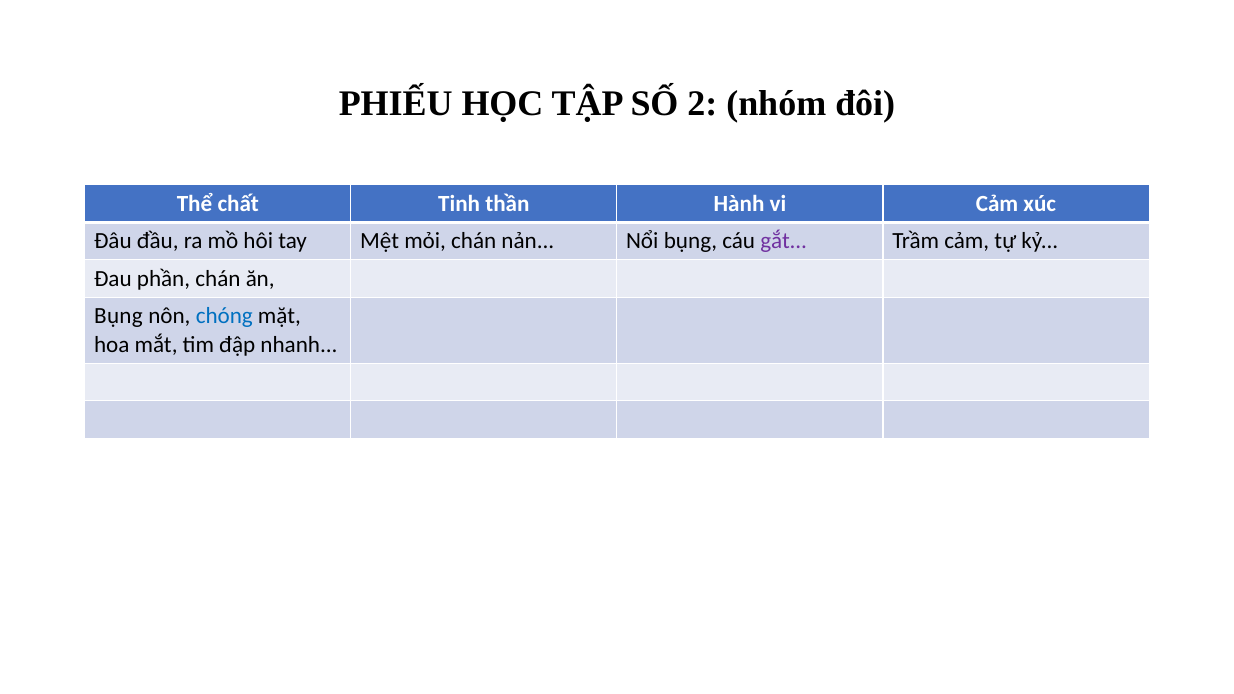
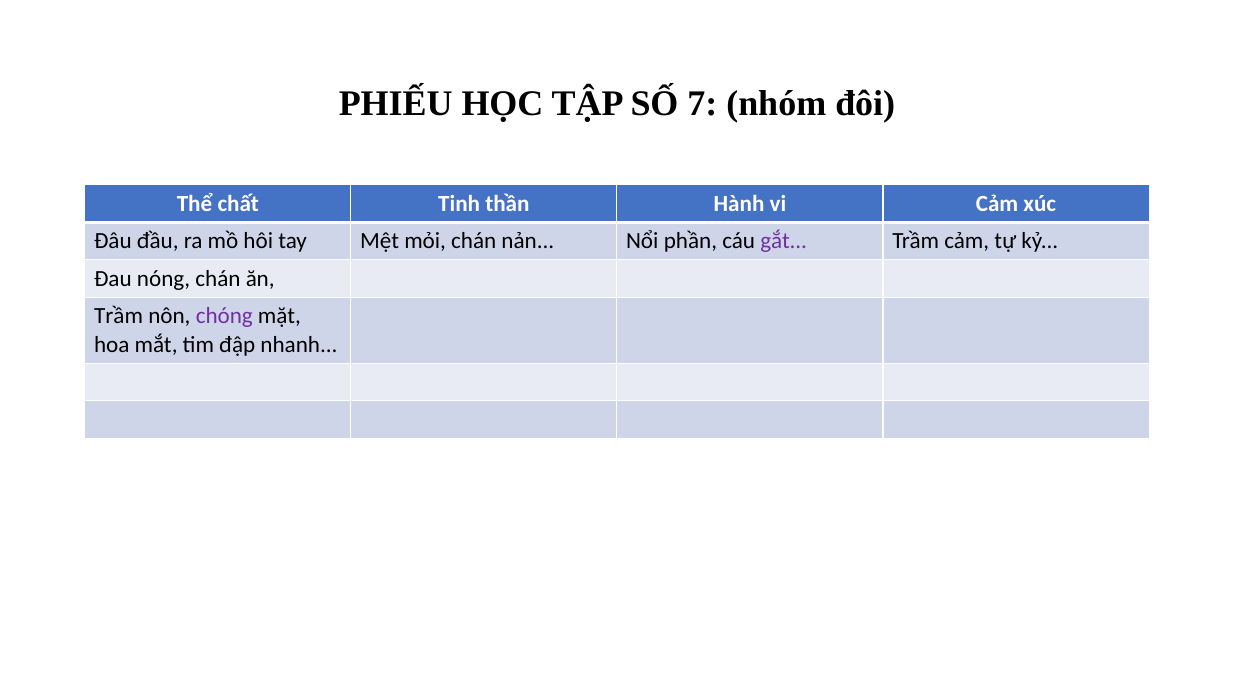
2: 2 -> 7
Nổi bụng: bụng -> phần
phần: phần -> nóng
Bụng at (118, 316): Bụng -> Trầm
chóng colour: blue -> purple
